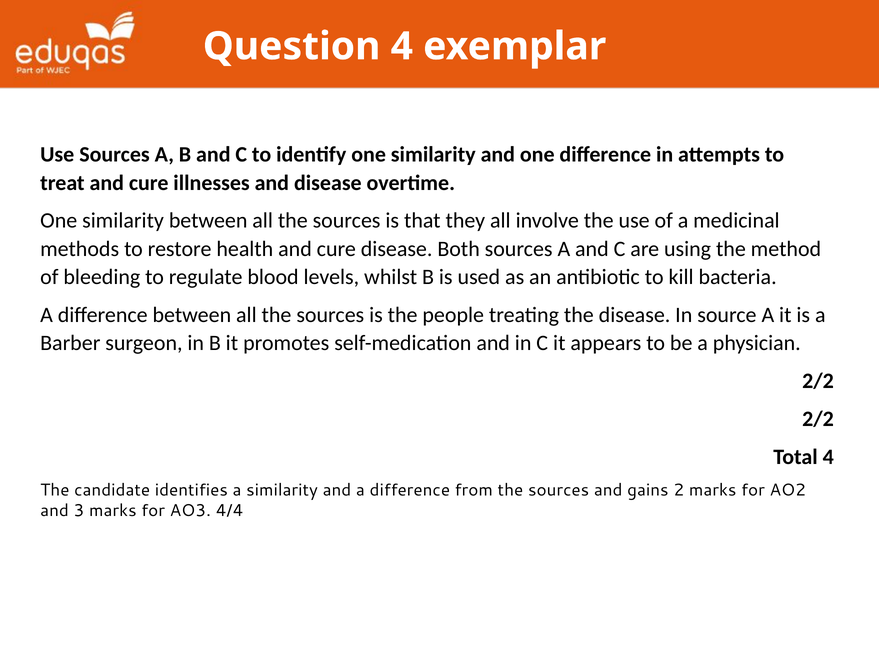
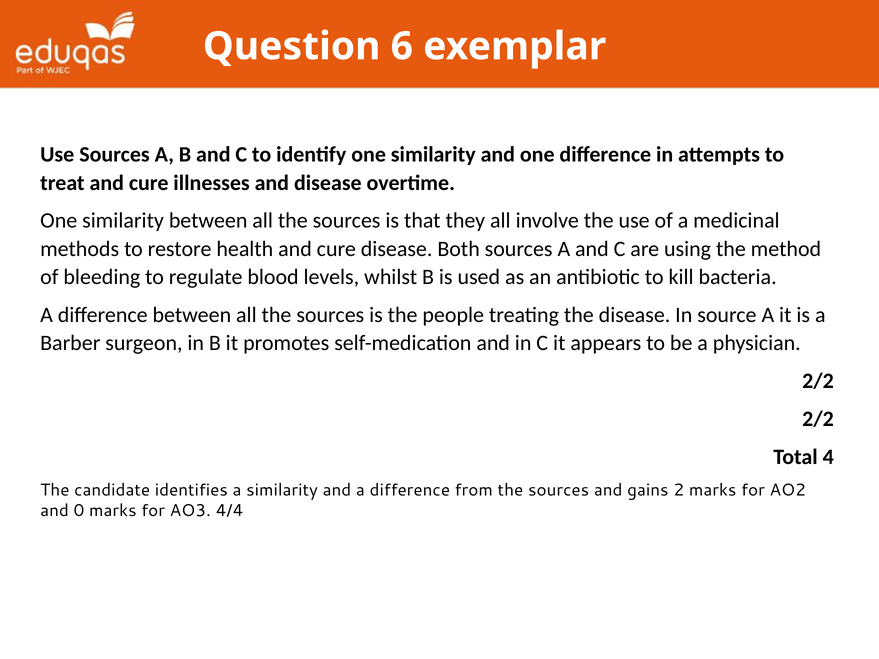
Question 4: 4 -> 6
3: 3 -> 0
